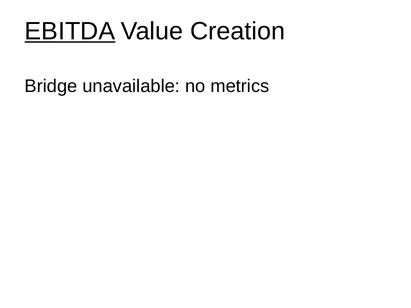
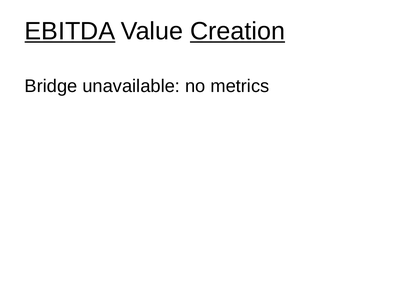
Creation underline: none -> present
